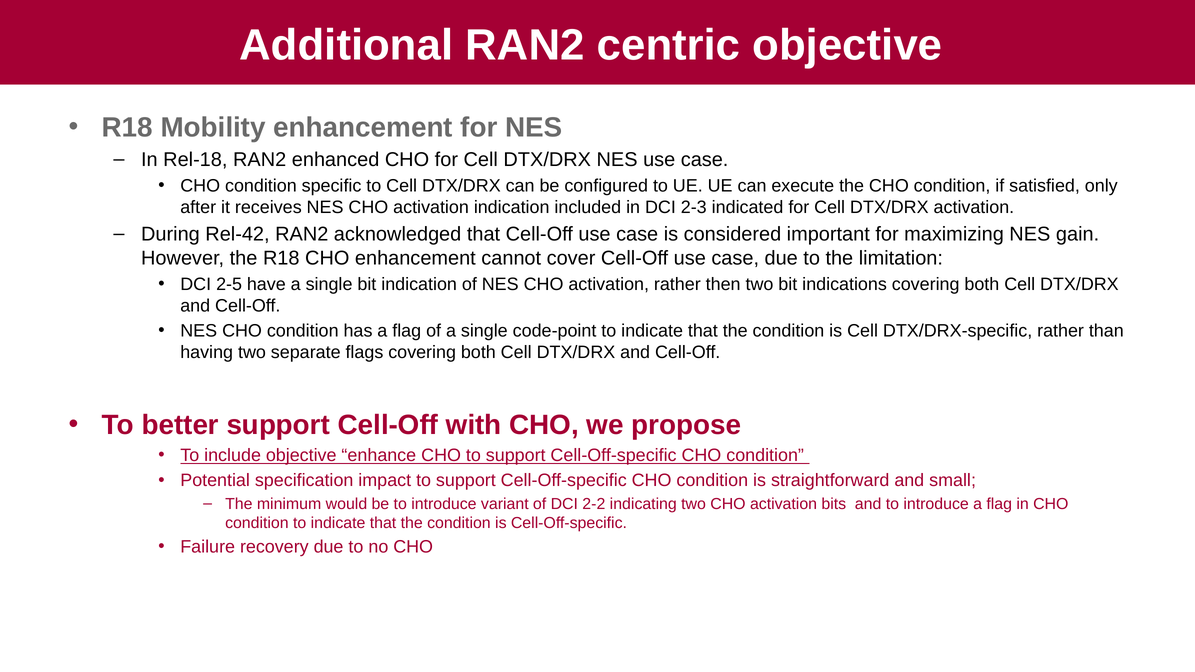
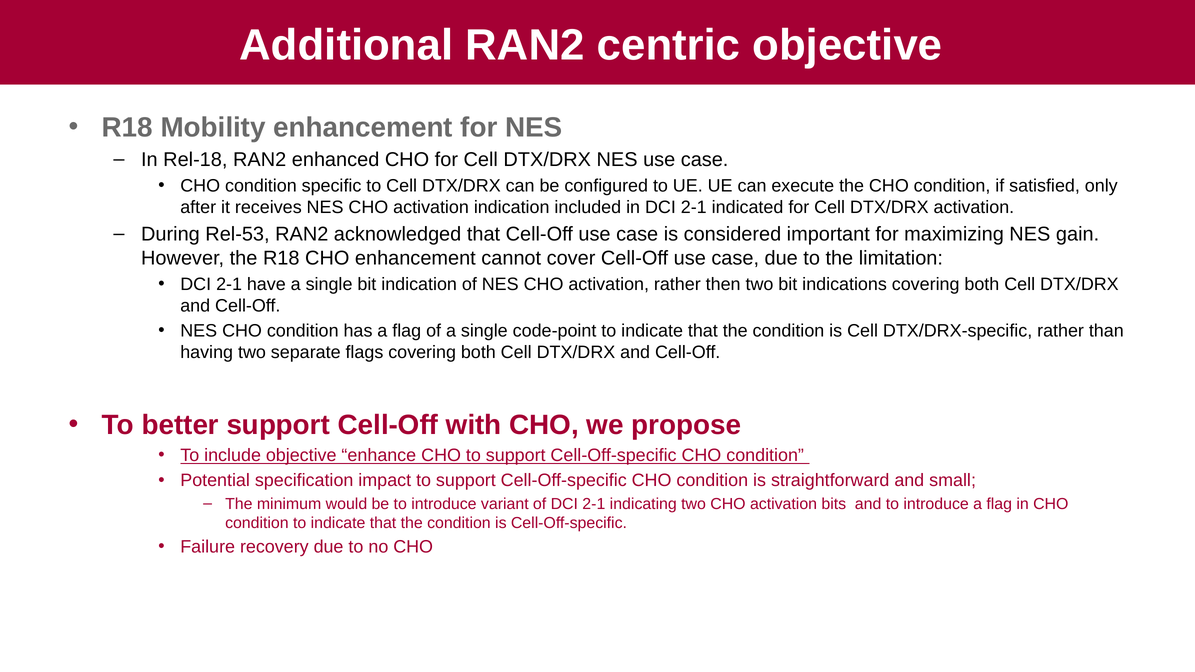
in DCI 2-3: 2-3 -> 2-1
Rel-42: Rel-42 -> Rel-53
2-5 at (229, 284): 2-5 -> 2-1
of DCI 2-2: 2-2 -> 2-1
